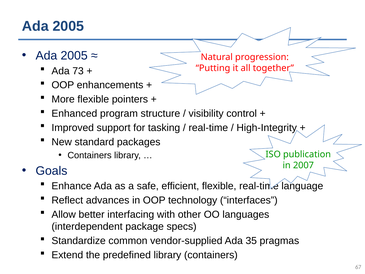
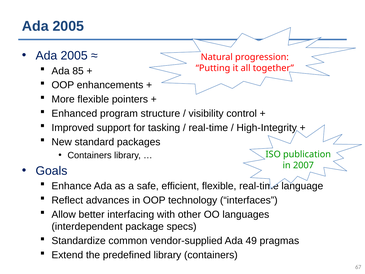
73: 73 -> 85
35: 35 -> 49
